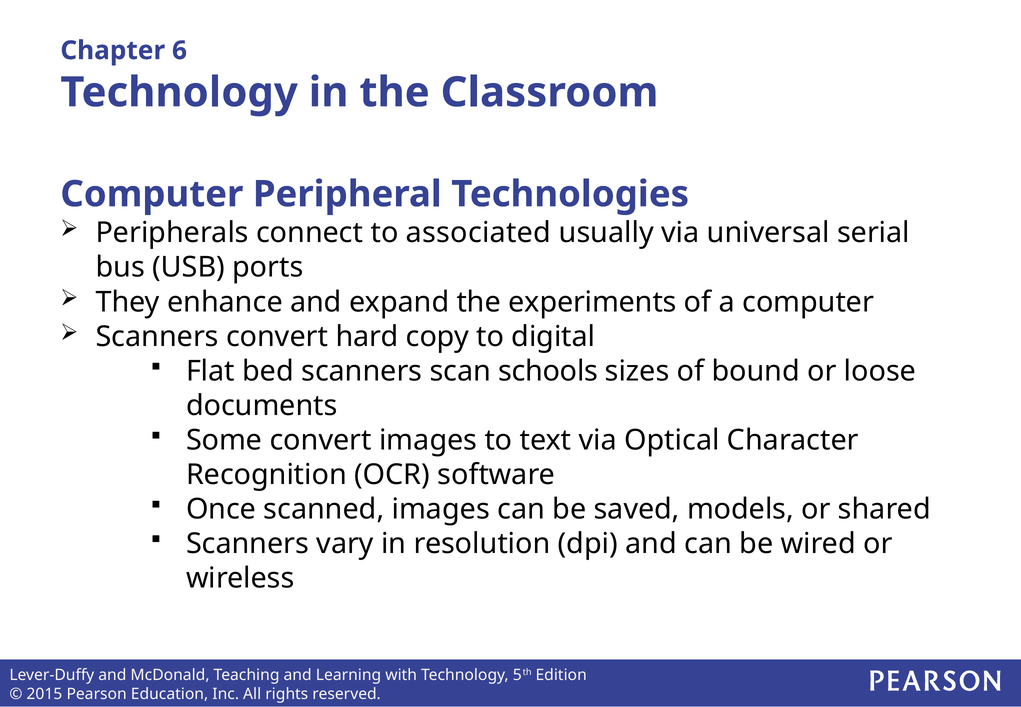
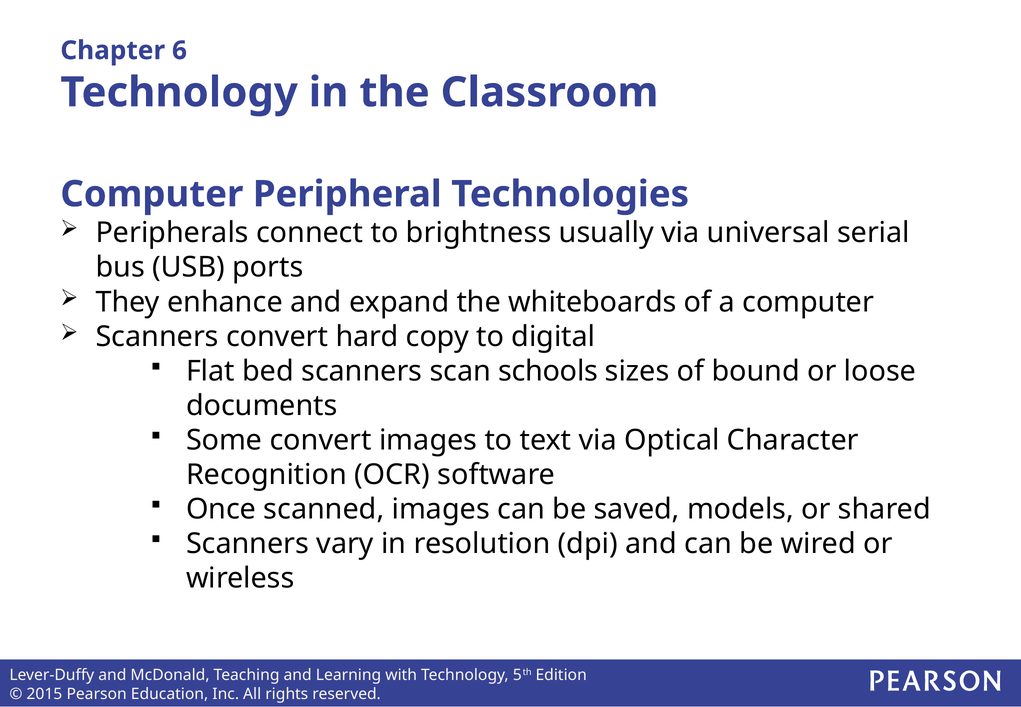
associated: associated -> brightness
experiments: experiments -> whiteboards
